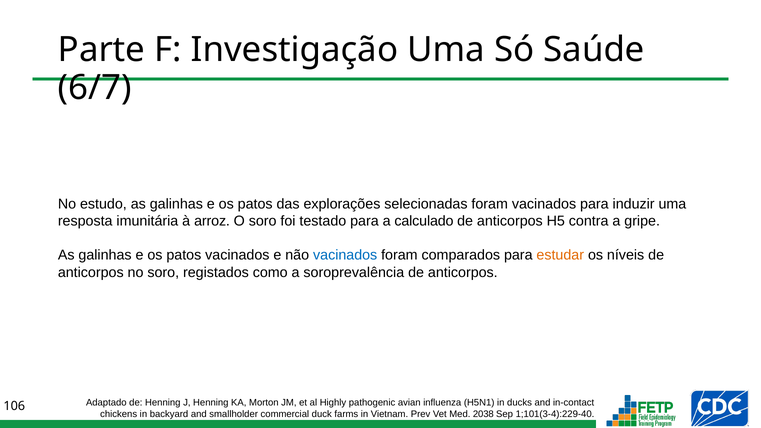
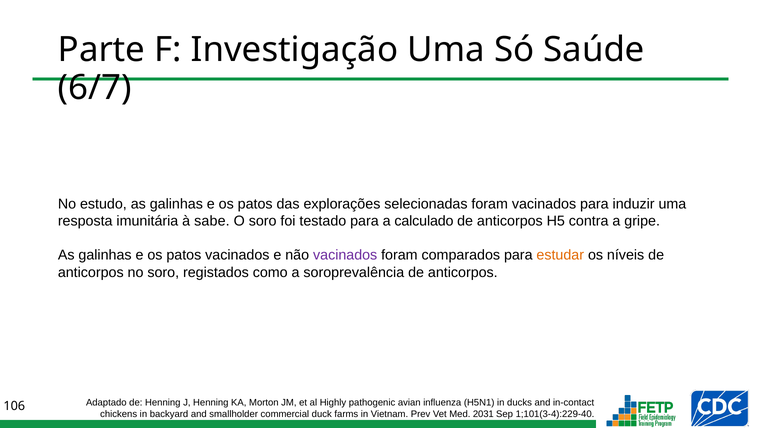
arroz: arroz -> sabe
vacinados at (345, 255) colour: blue -> purple
2038: 2038 -> 2031
